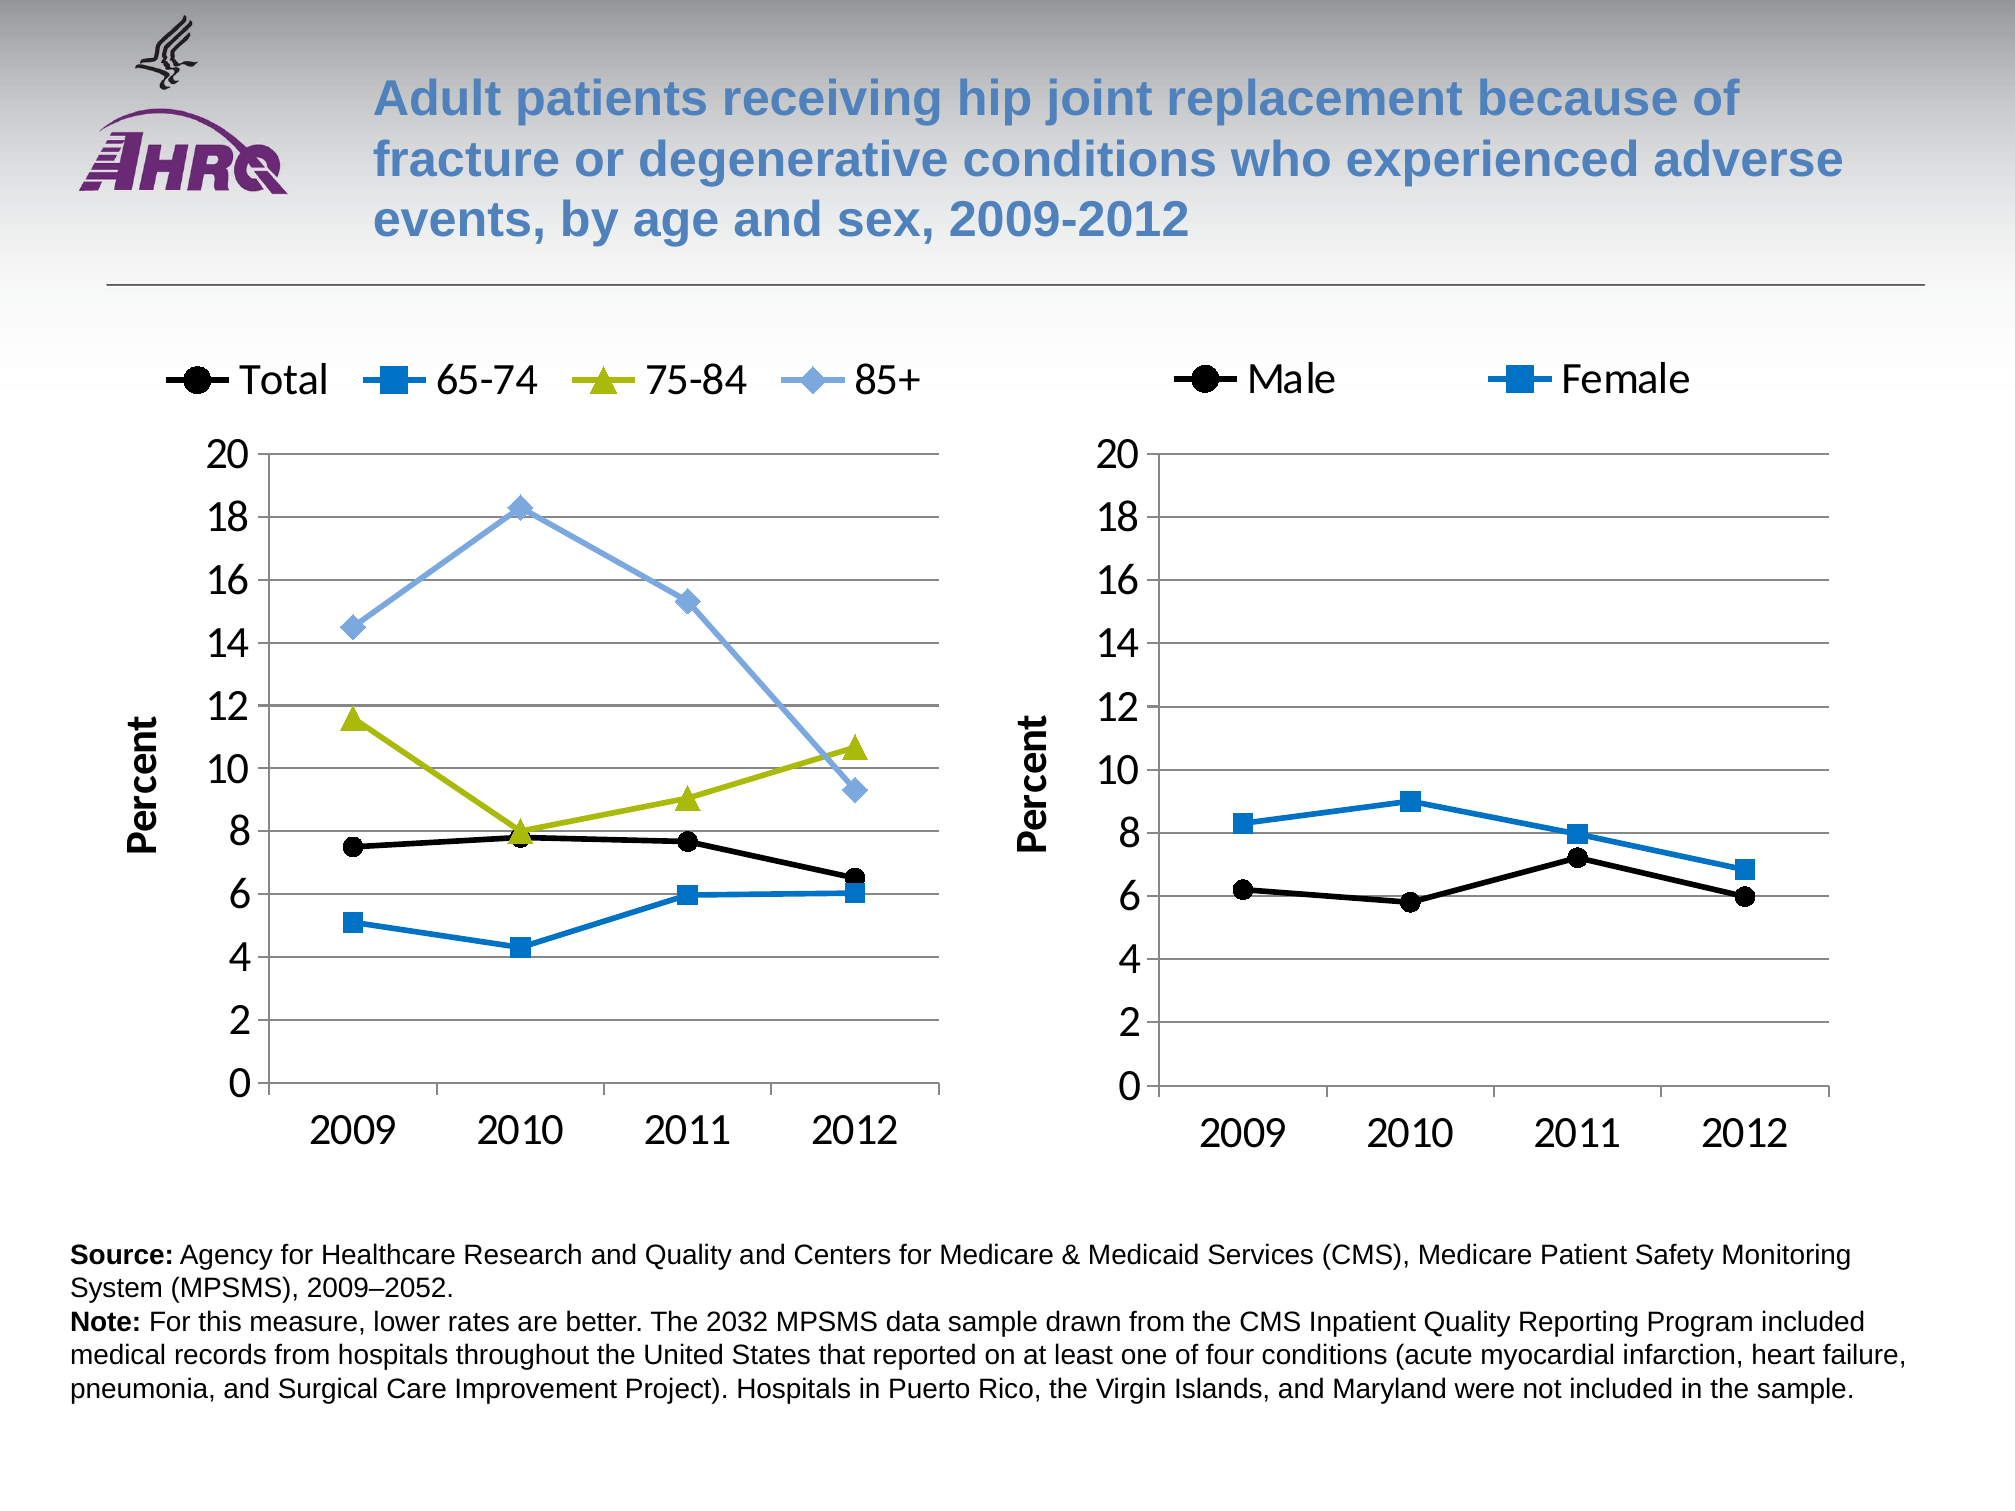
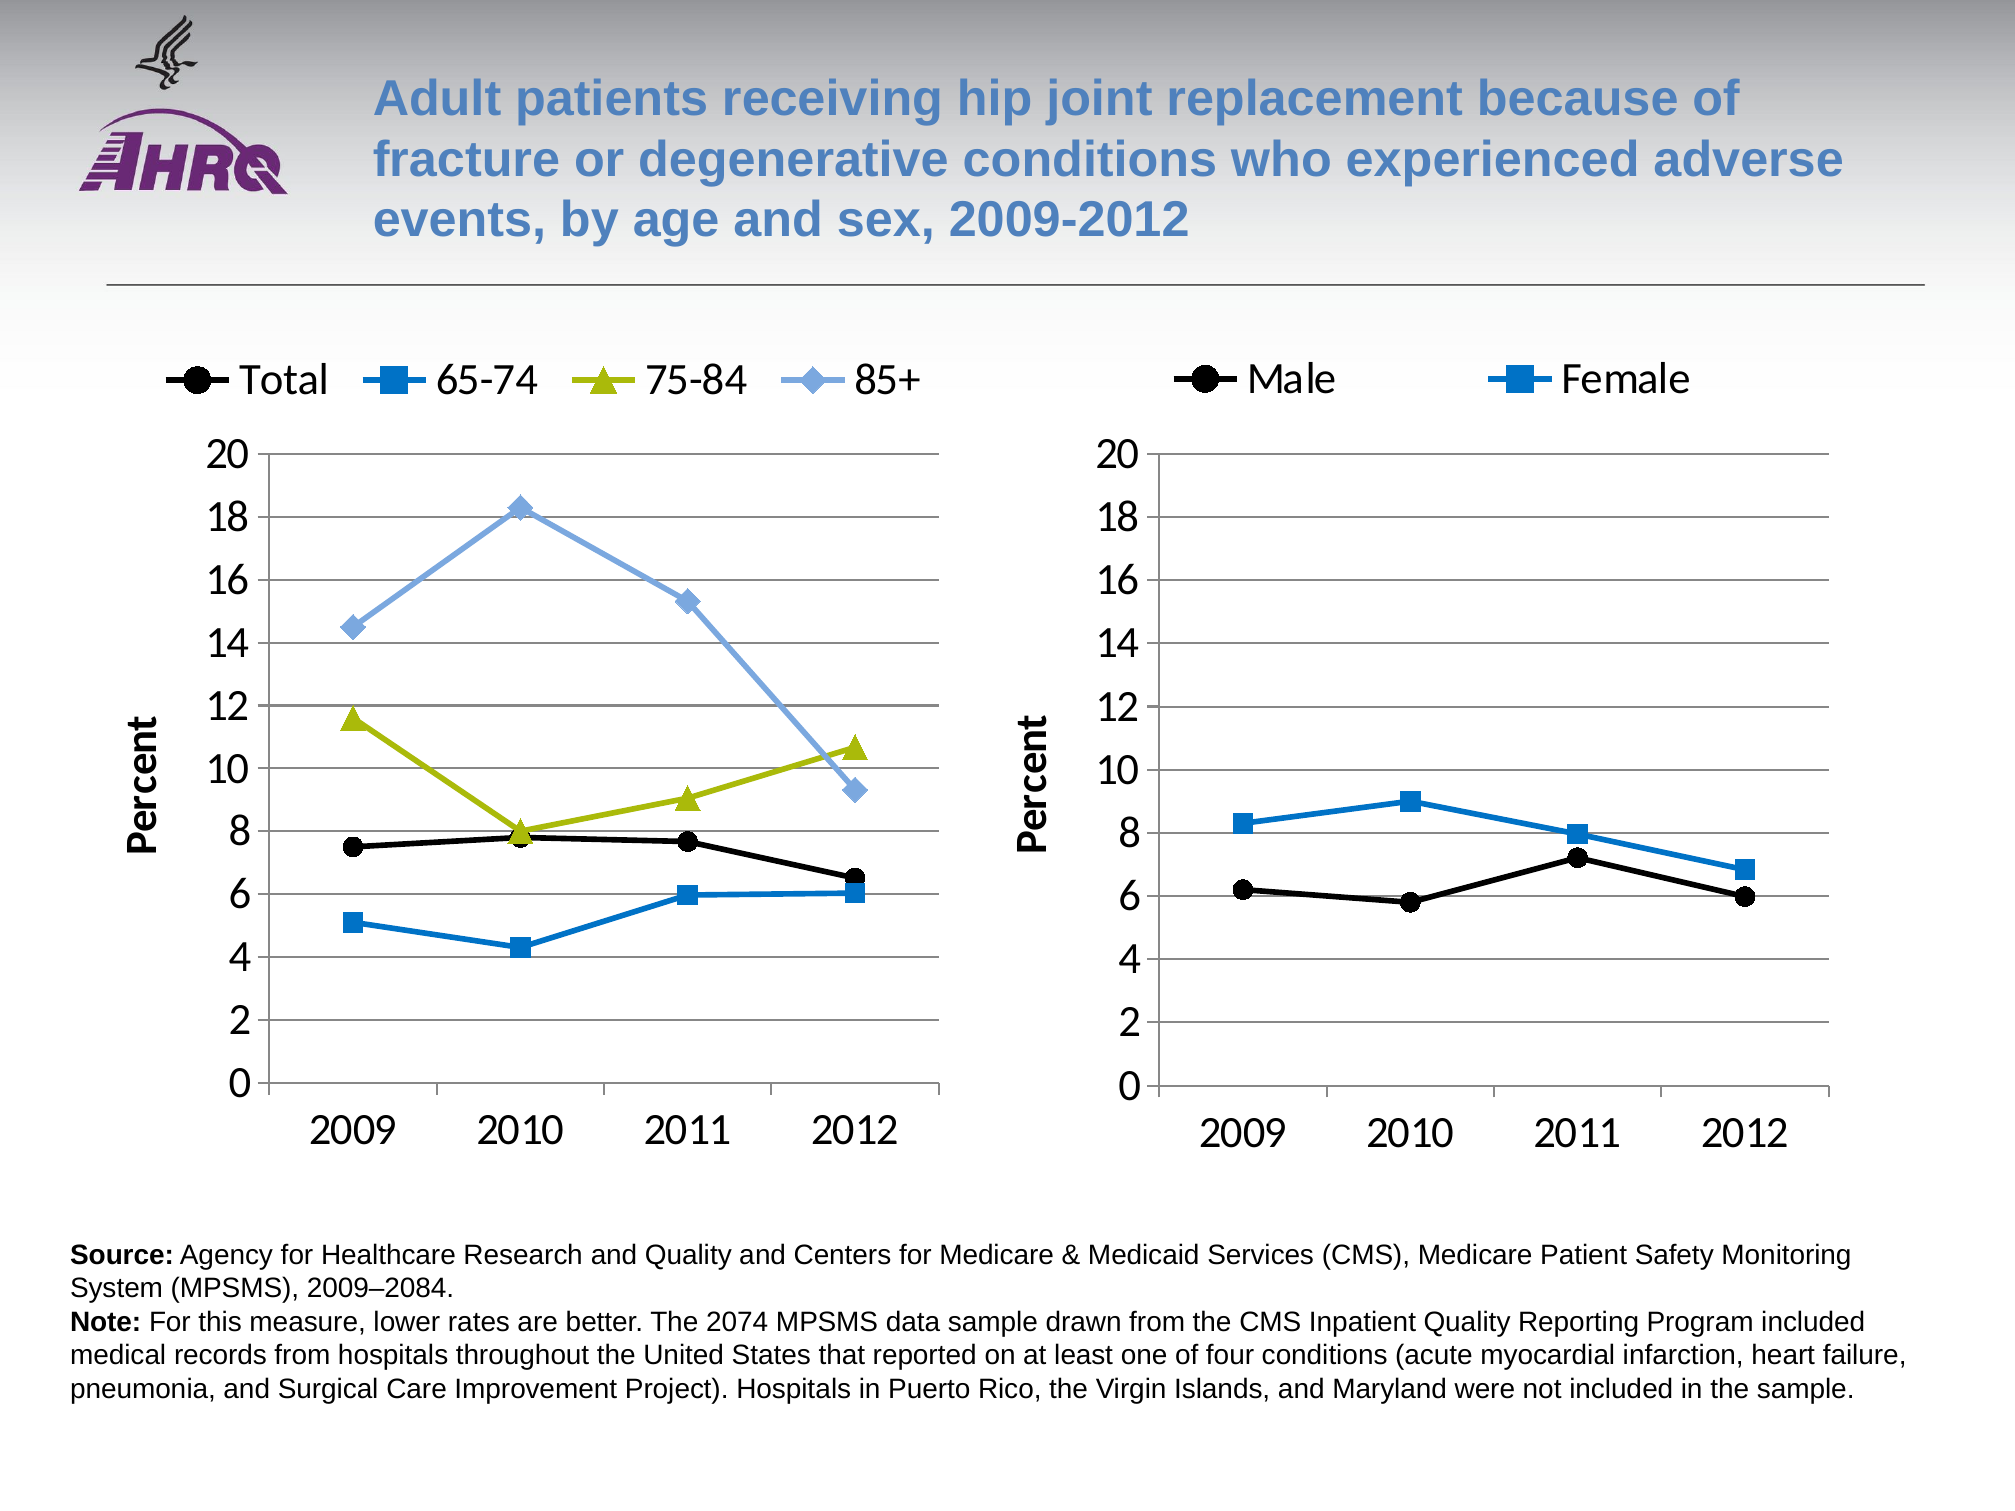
2009–2052: 2009–2052 -> 2009–2084
2032: 2032 -> 2074
